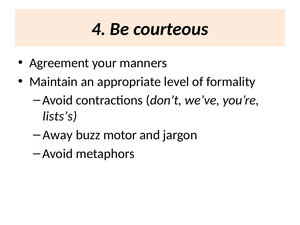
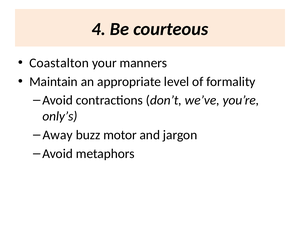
Agreement: Agreement -> Coastalton
lists’s: lists’s -> only’s
